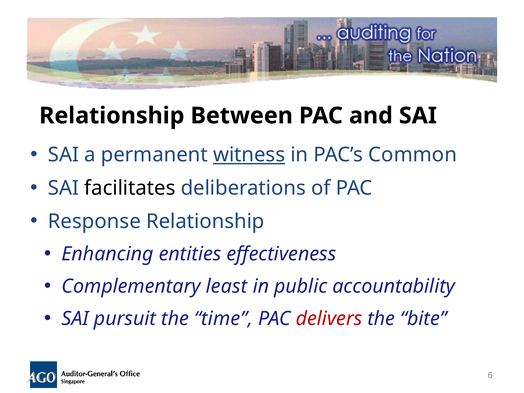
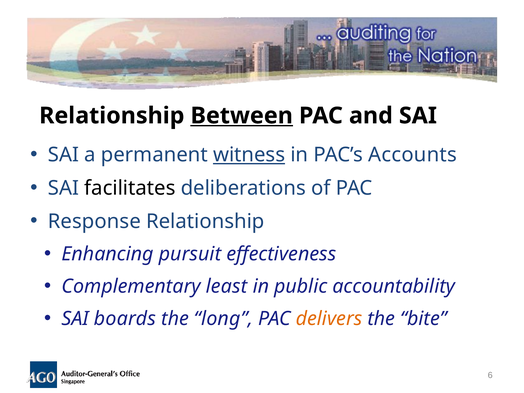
Between underline: none -> present
Common: Common -> Accounts
entities: entities -> pursuit
pursuit: pursuit -> boards
time: time -> long
delivers colour: red -> orange
